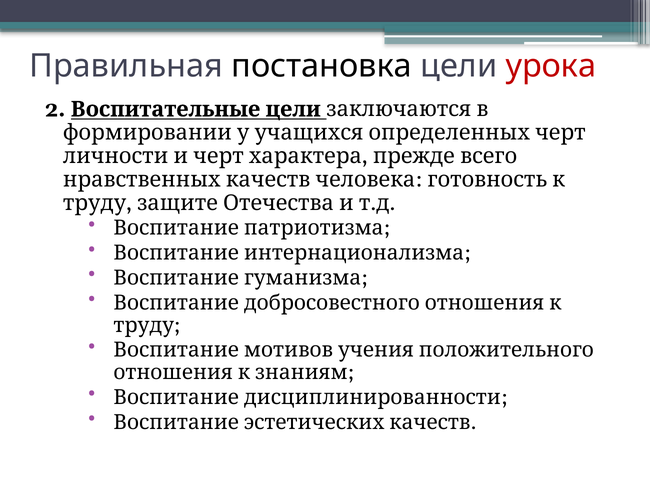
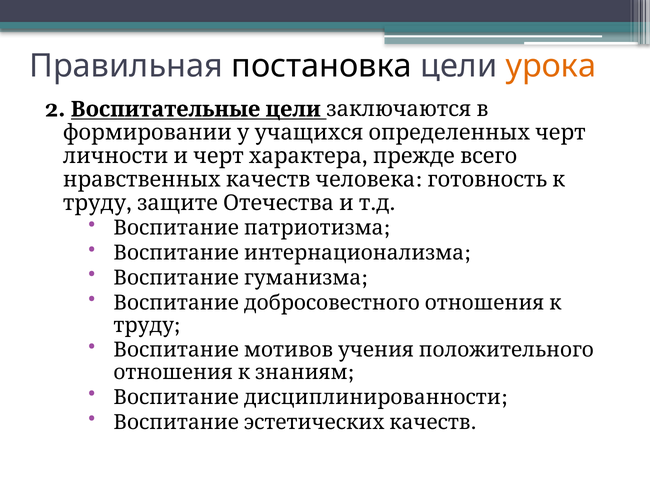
урока colour: red -> orange
